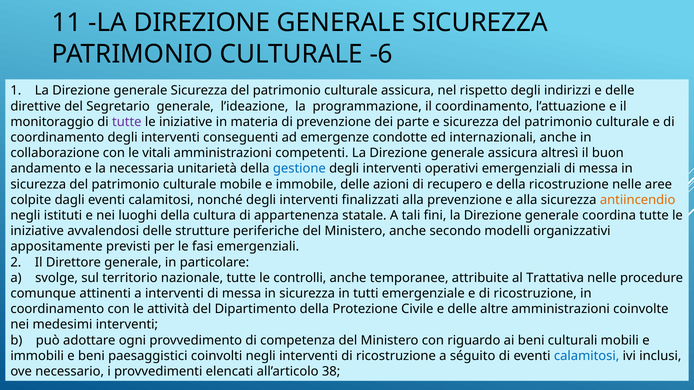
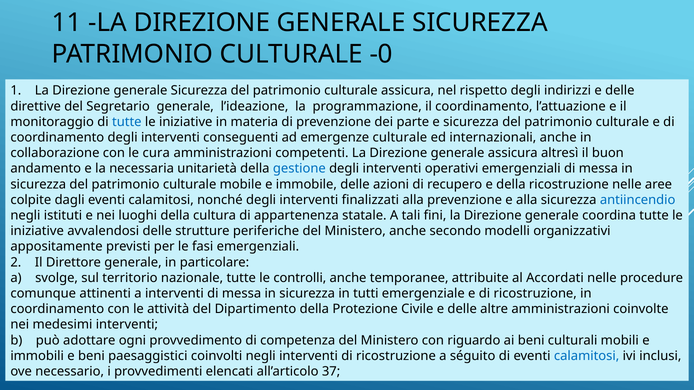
-6: -6 -> -0
tutte at (127, 122) colour: purple -> blue
emergenze condotte: condotte -> culturale
vitali: vitali -> cura
antiincendio colour: orange -> blue
Trattativa: Trattativa -> Accordati
38: 38 -> 37
